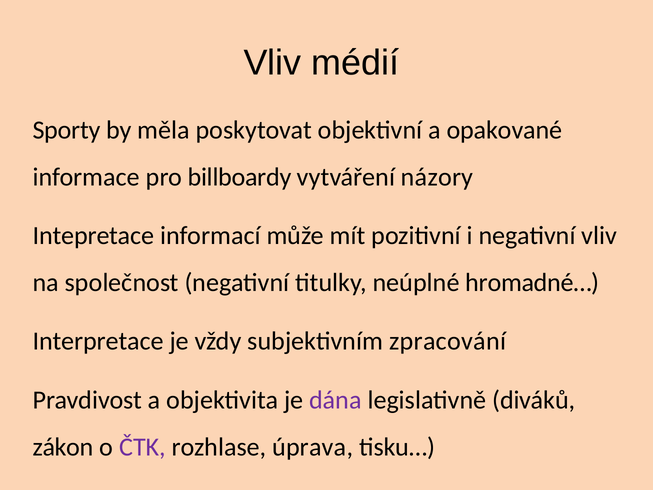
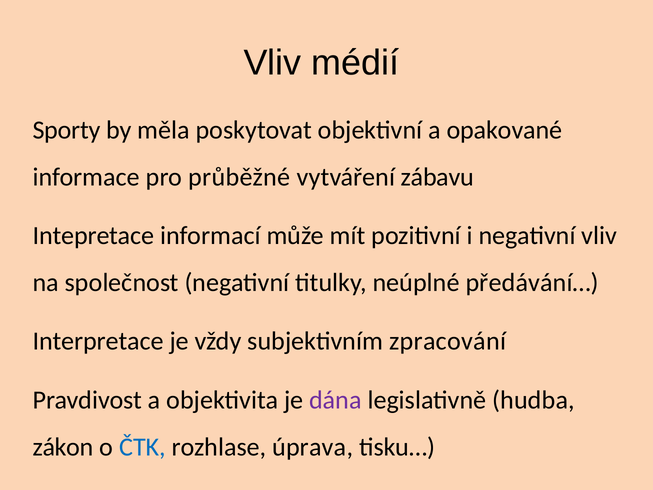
billboardy: billboardy -> průběžné
názory: názory -> zábavu
hromadné…: hromadné… -> předávání…
diváků: diváků -> hudba
ČTK colour: purple -> blue
